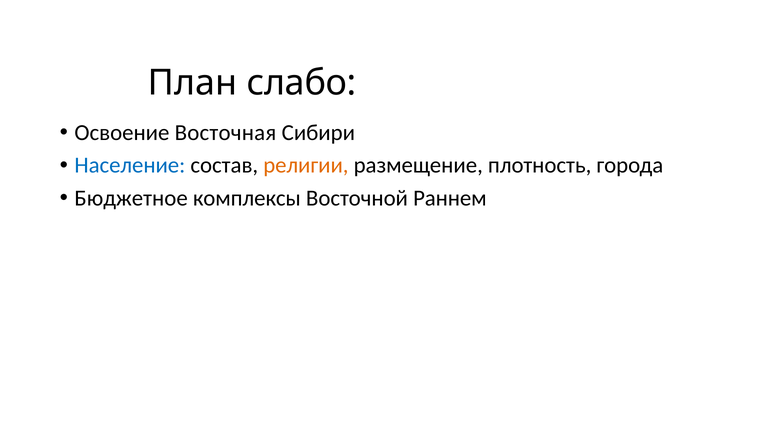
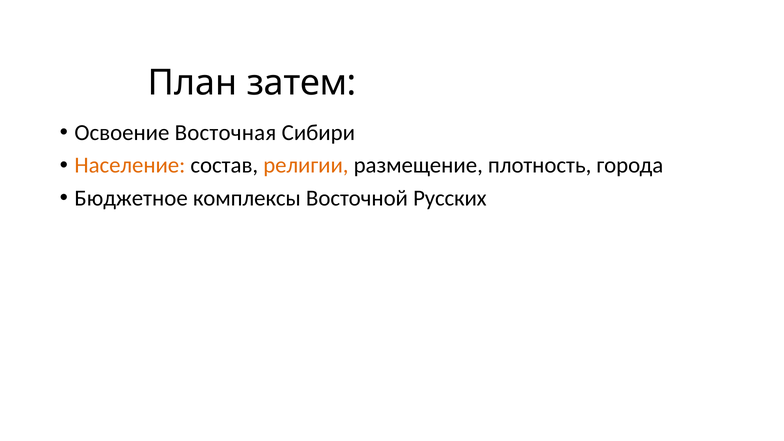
слабо: слабо -> затем
Население colour: blue -> orange
Раннем: Раннем -> Русских
